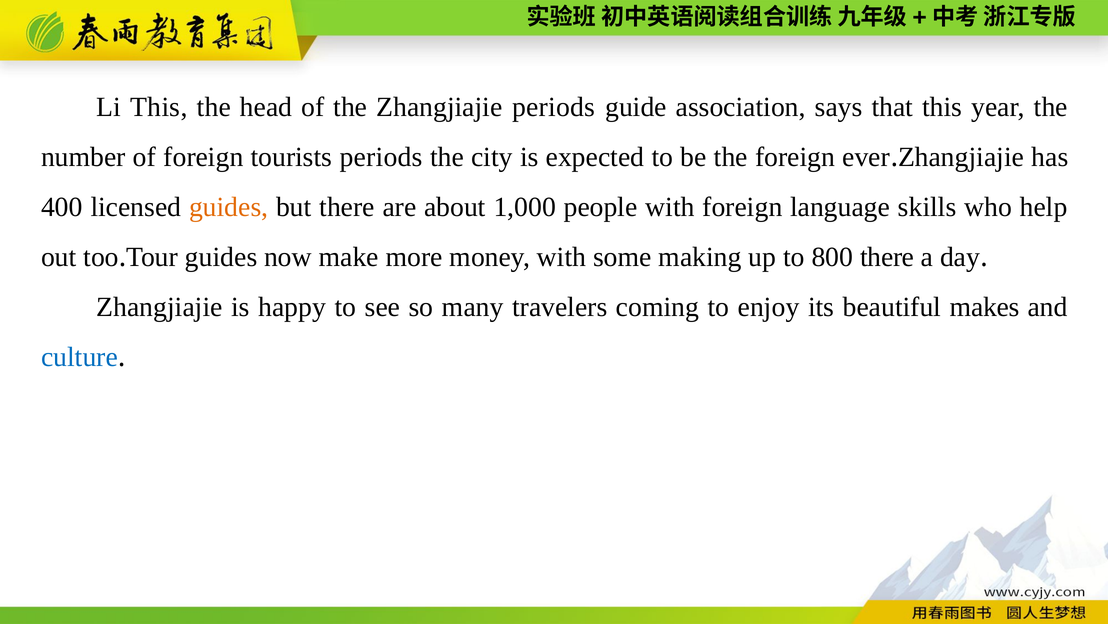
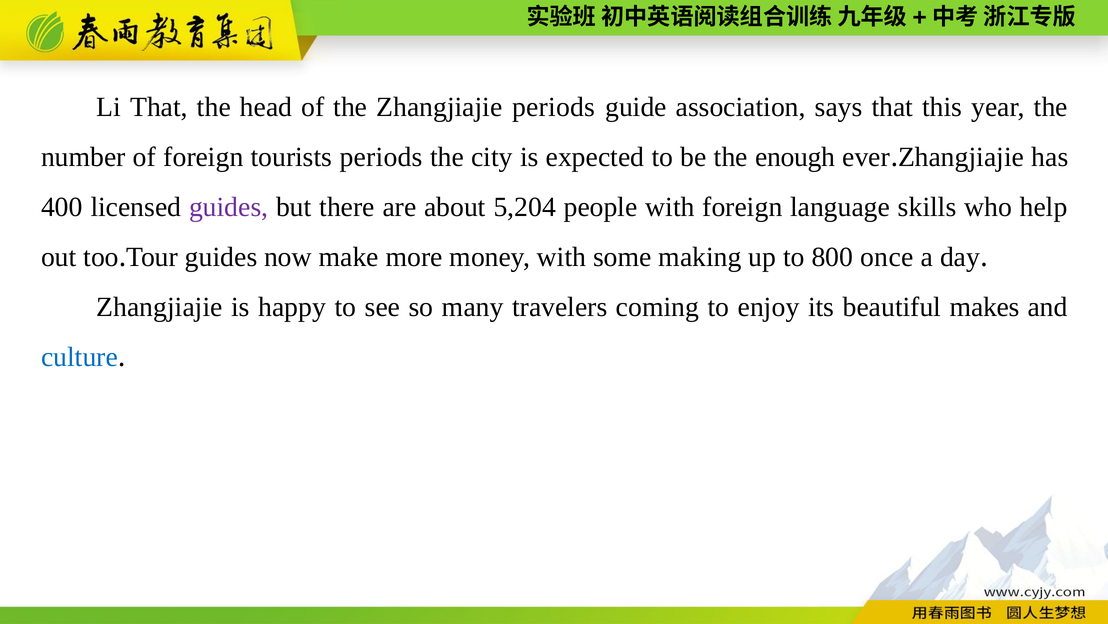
Li This: This -> That
the foreign: foreign -> enough
guides at (229, 207) colour: orange -> purple
1,000: 1,000 -> 5,204
800 there: there -> once
